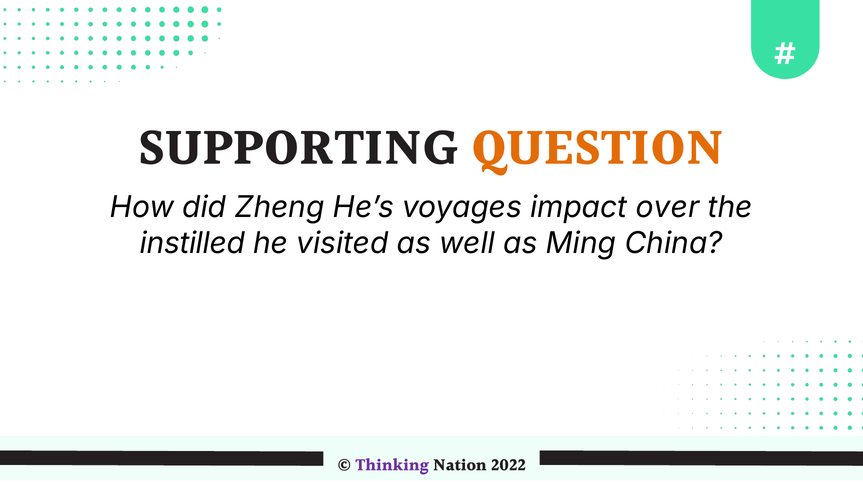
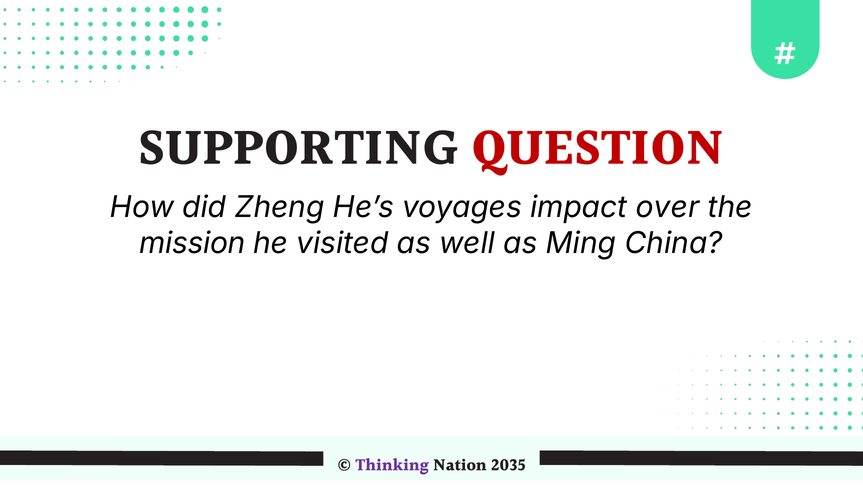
QUESTION colour: orange -> red
instilled: instilled -> mission
2022: 2022 -> 2035
